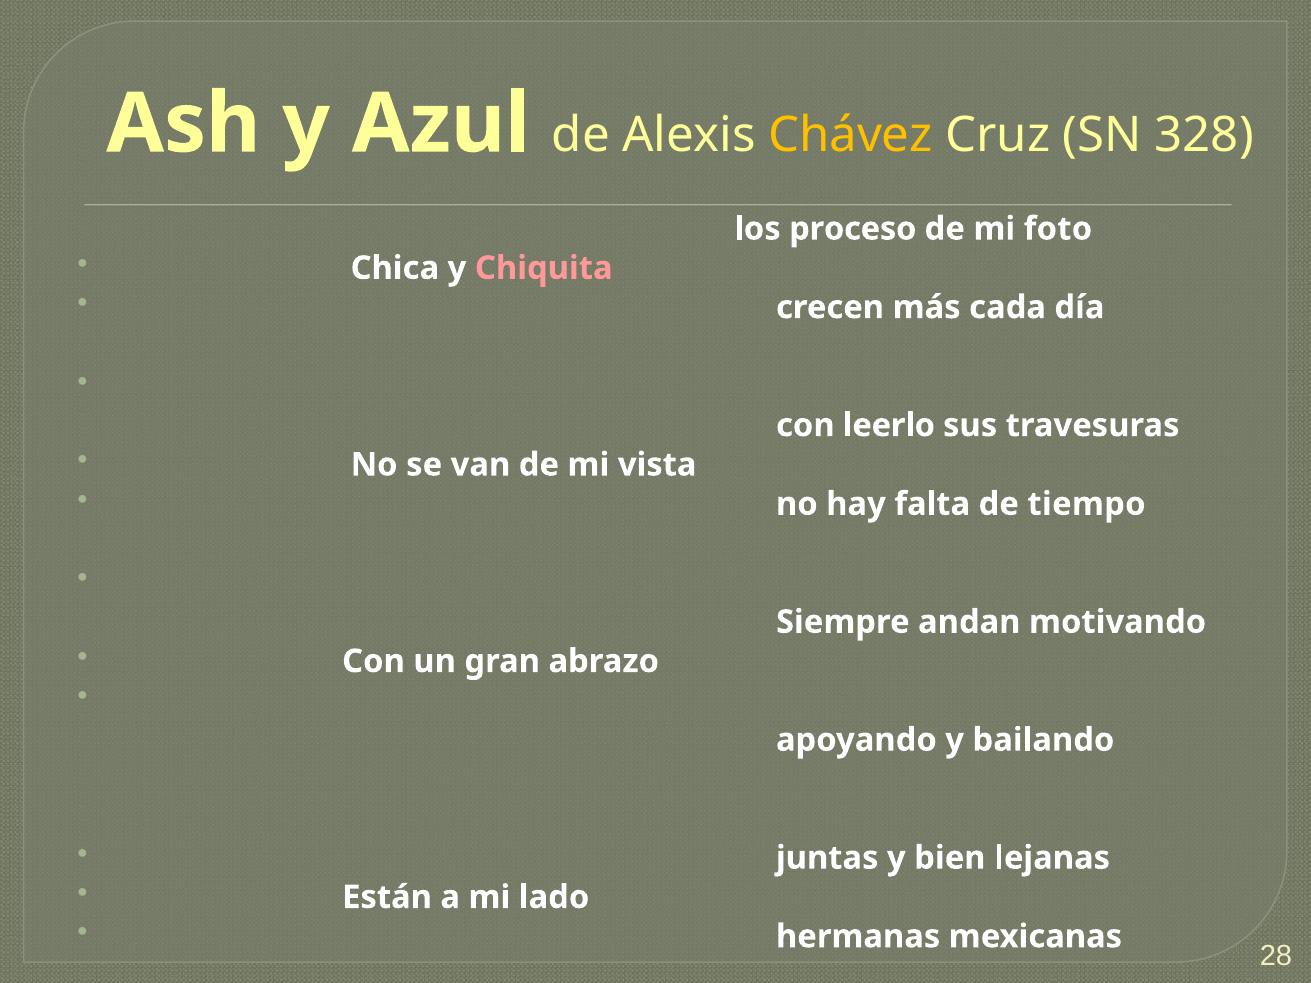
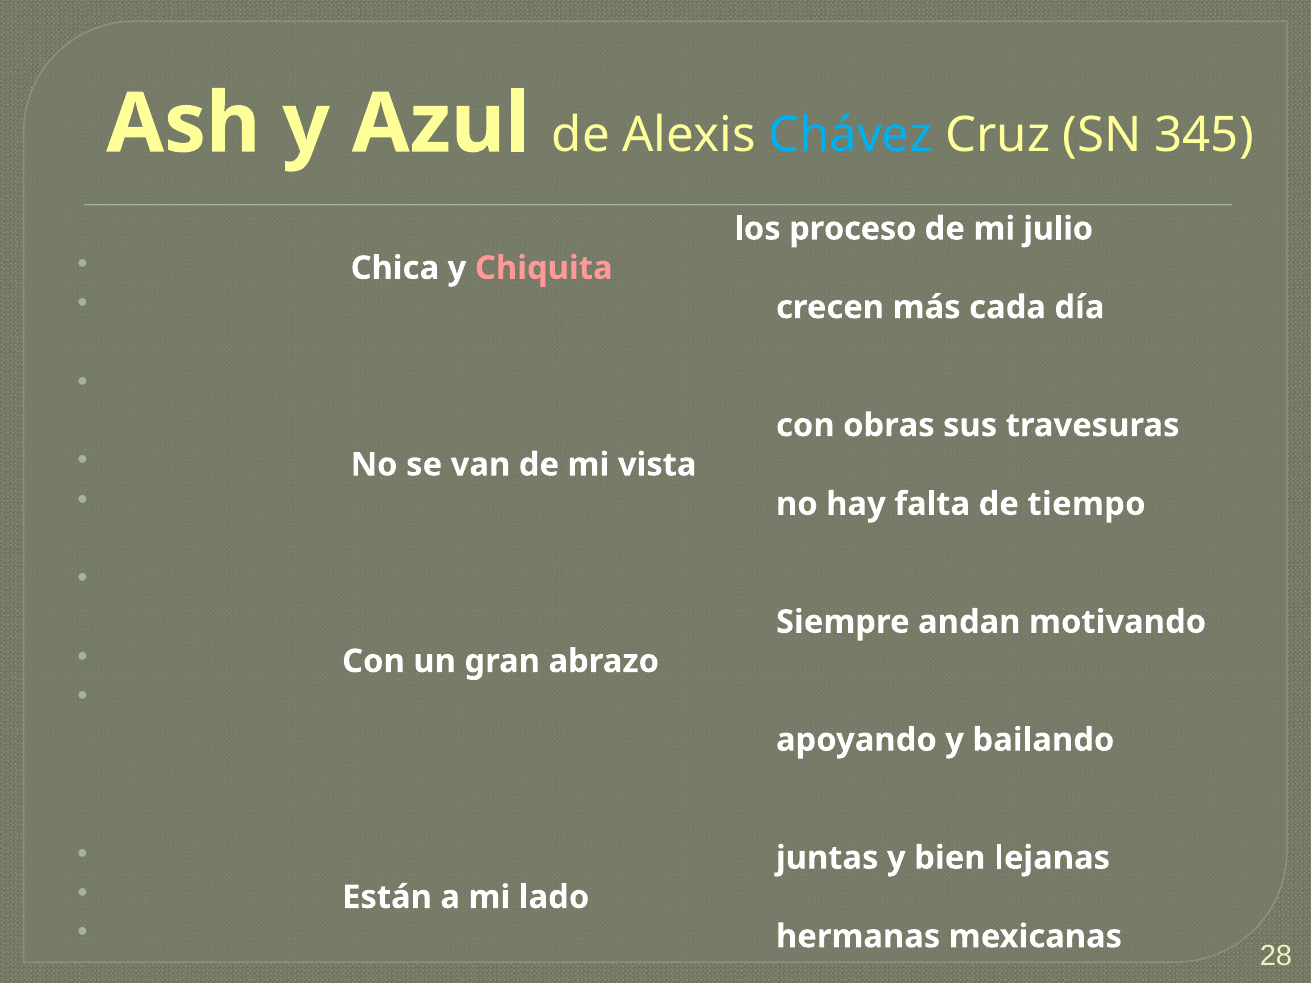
Chávez colour: yellow -> light blue
328: 328 -> 345
foto: foto -> julio
leerlo: leerlo -> obras
